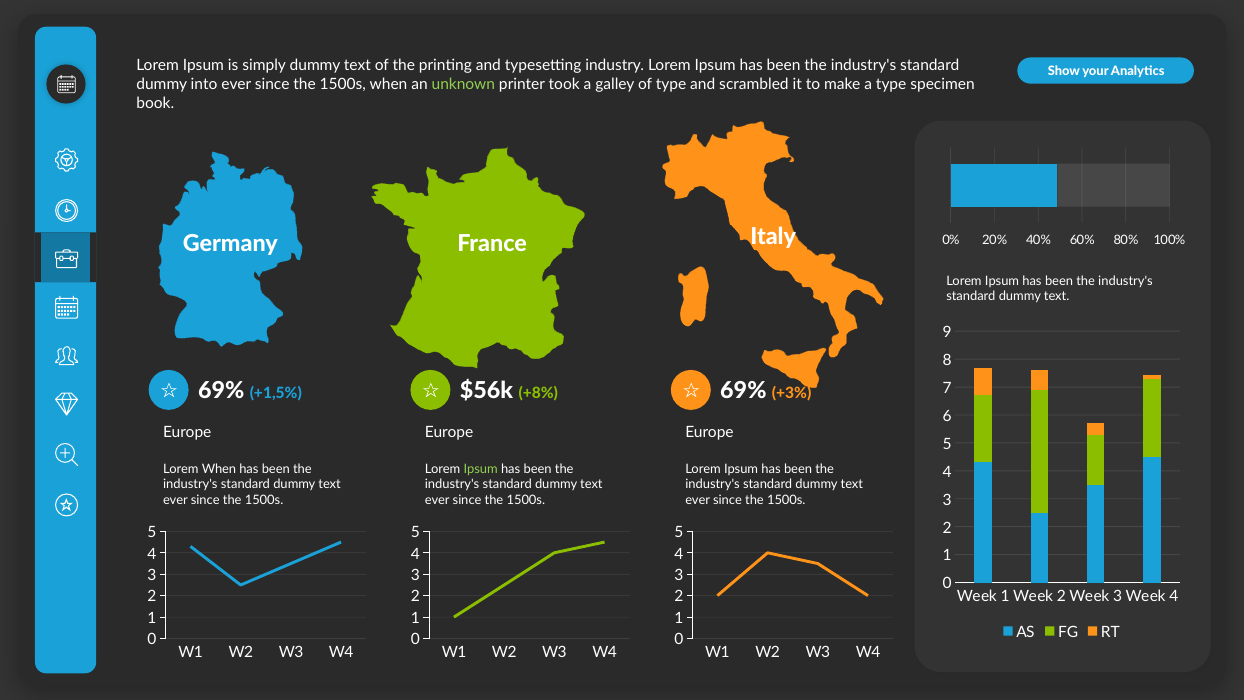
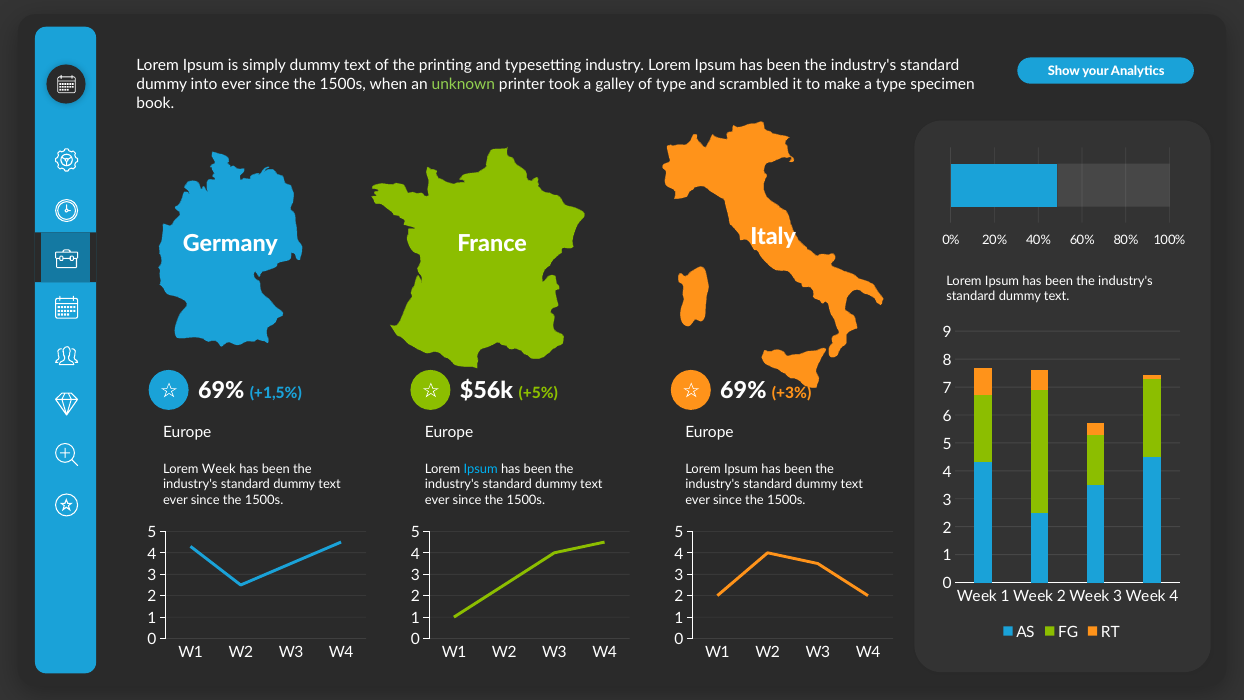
+8%: +8% -> +5%
Lorem When: When -> Week
Ipsum at (481, 469) colour: light green -> light blue
